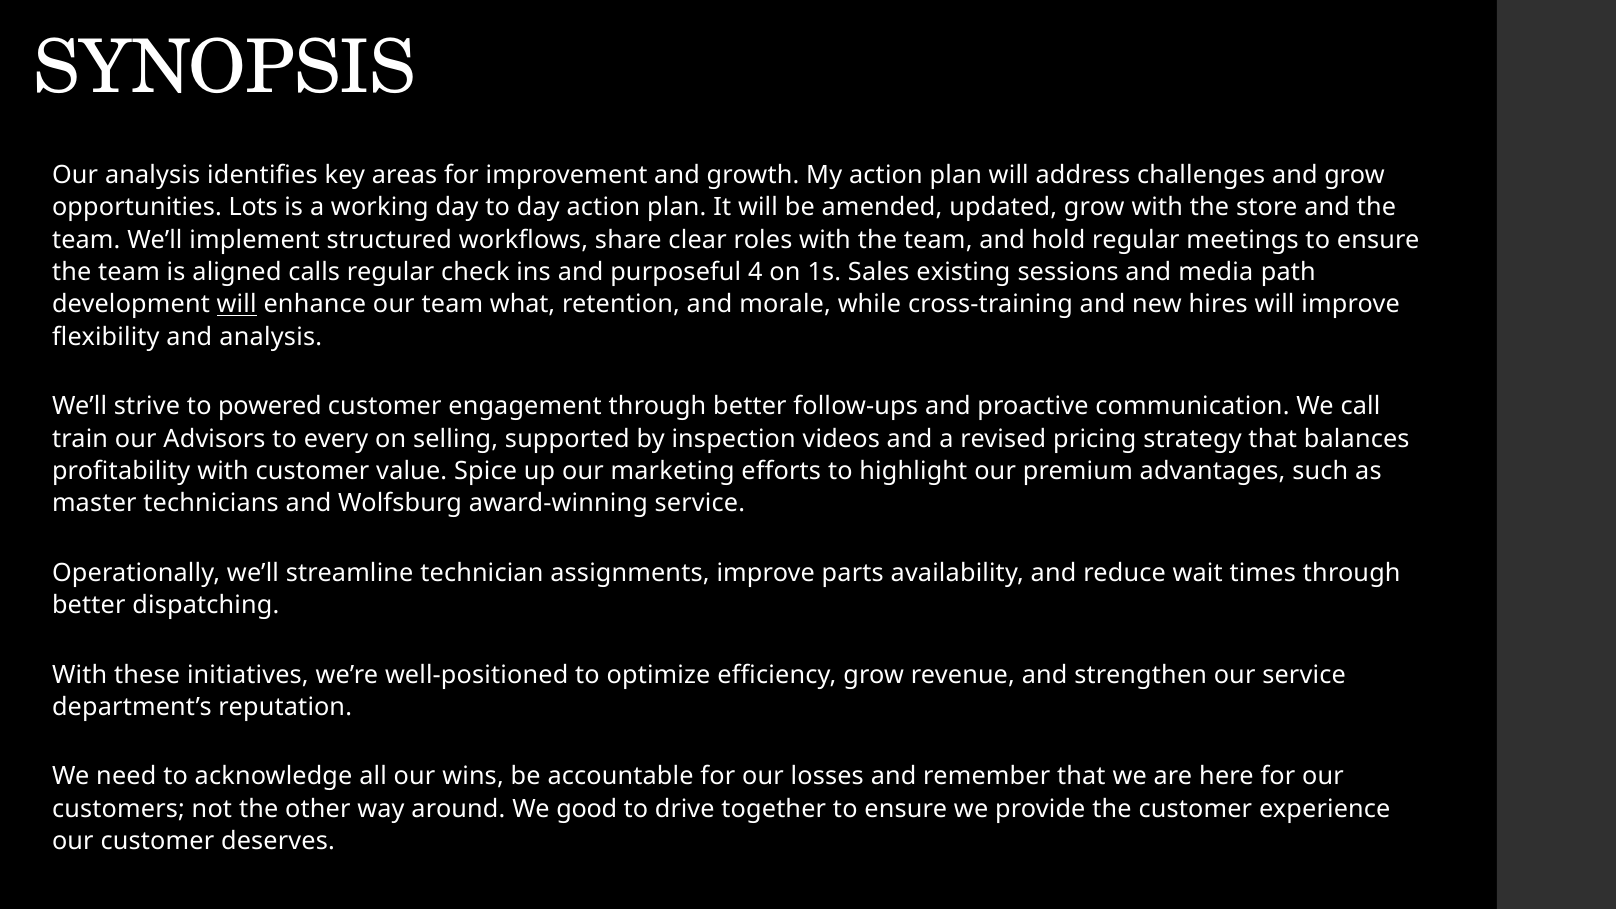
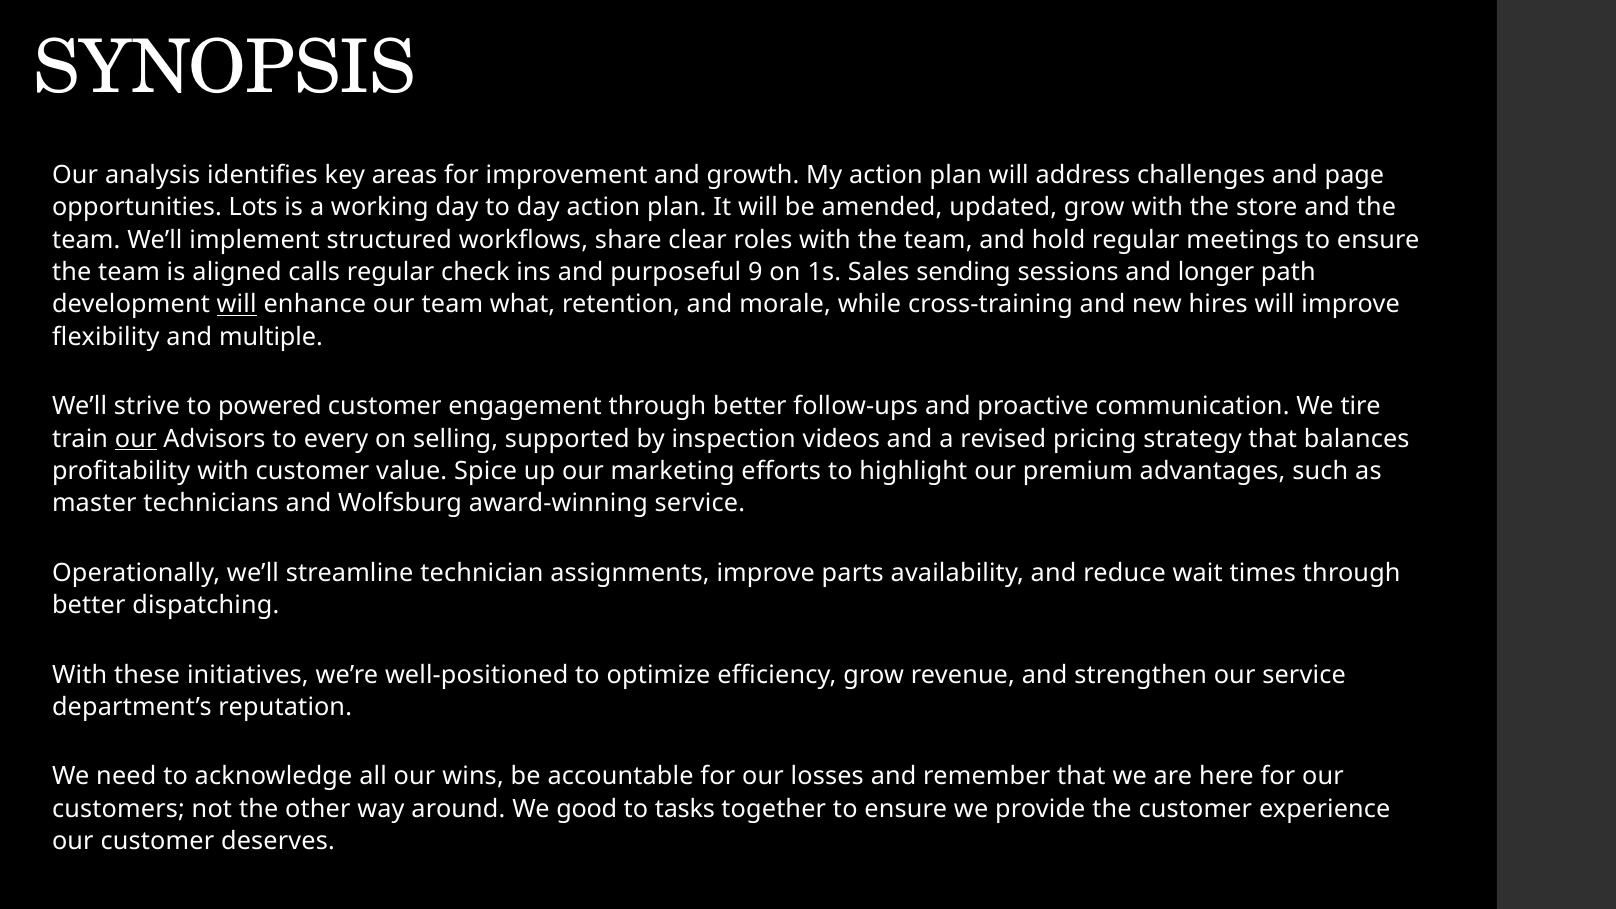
and grow: grow -> page
4: 4 -> 9
existing: existing -> sending
media: media -> longer
and analysis: analysis -> multiple
call: call -> tire
our at (136, 439) underline: none -> present
drive: drive -> tasks
